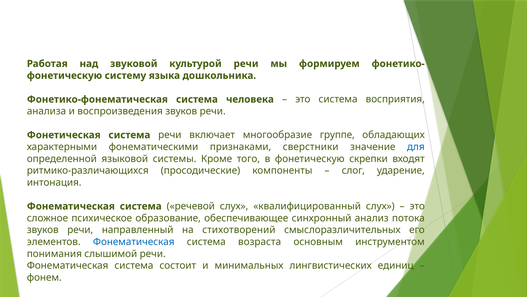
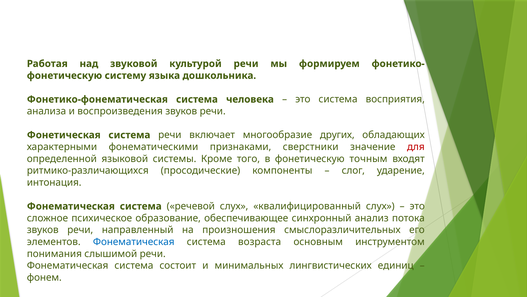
группе: группе -> других
для colour: blue -> red
скрепки: скрепки -> точным
стихотворений: стихотворений -> произношения
